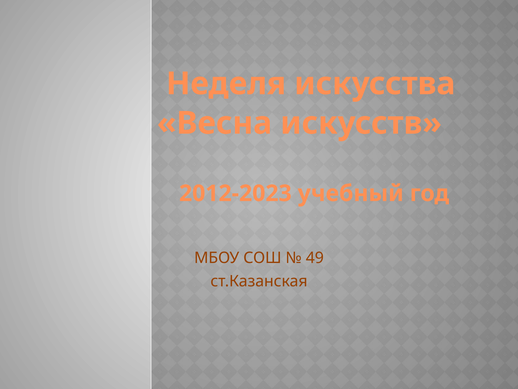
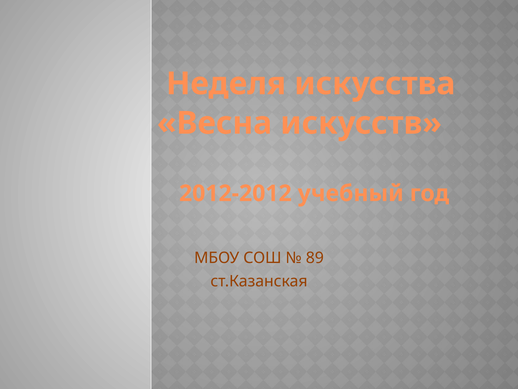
2012-2023: 2012-2023 -> 2012-2012
49: 49 -> 89
